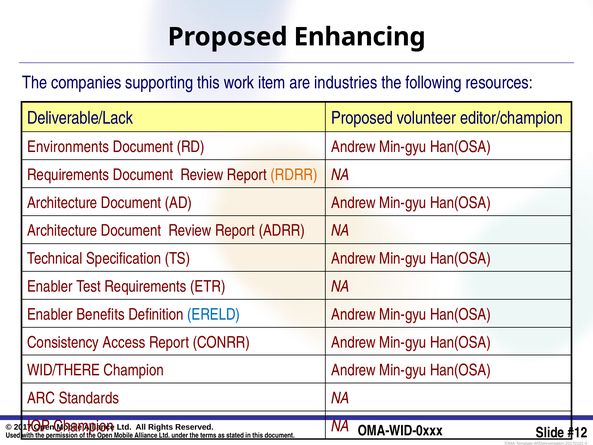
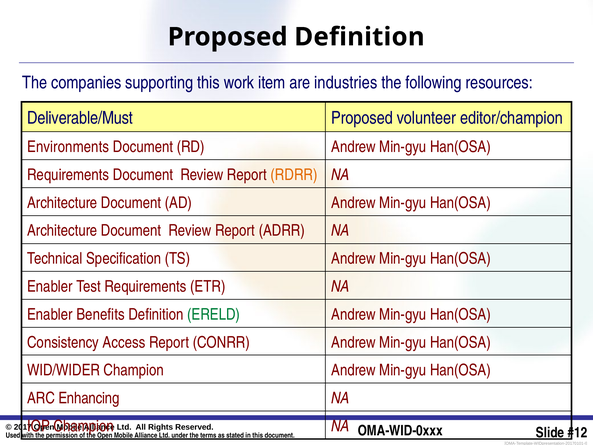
Proposed Enhancing: Enhancing -> Definition
Deliverable/Lack: Deliverable/Lack -> Deliverable/Must
ERELD colour: blue -> green
WID/THERE: WID/THERE -> WID/WIDER
Standards: Standards -> Enhancing
